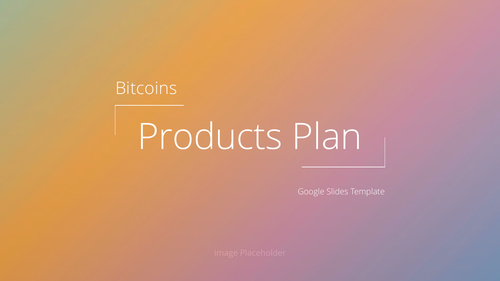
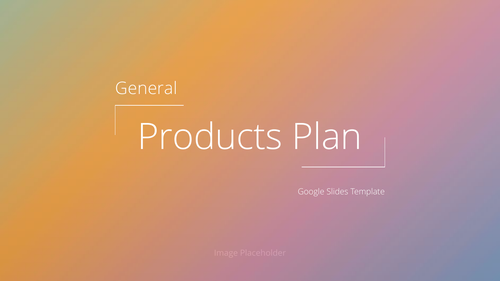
Bitcoins: Bitcoins -> General
